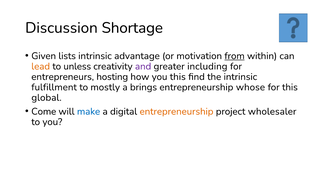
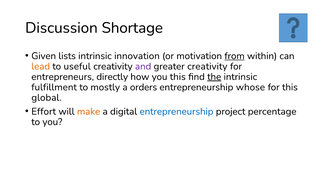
advantage: advantage -> innovation
unless: unless -> useful
greater including: including -> creativity
hosting: hosting -> directly
the underline: none -> present
brings: brings -> orders
Come: Come -> Effort
make colour: blue -> orange
entrepreneurship at (176, 111) colour: orange -> blue
wholesaler: wholesaler -> percentage
